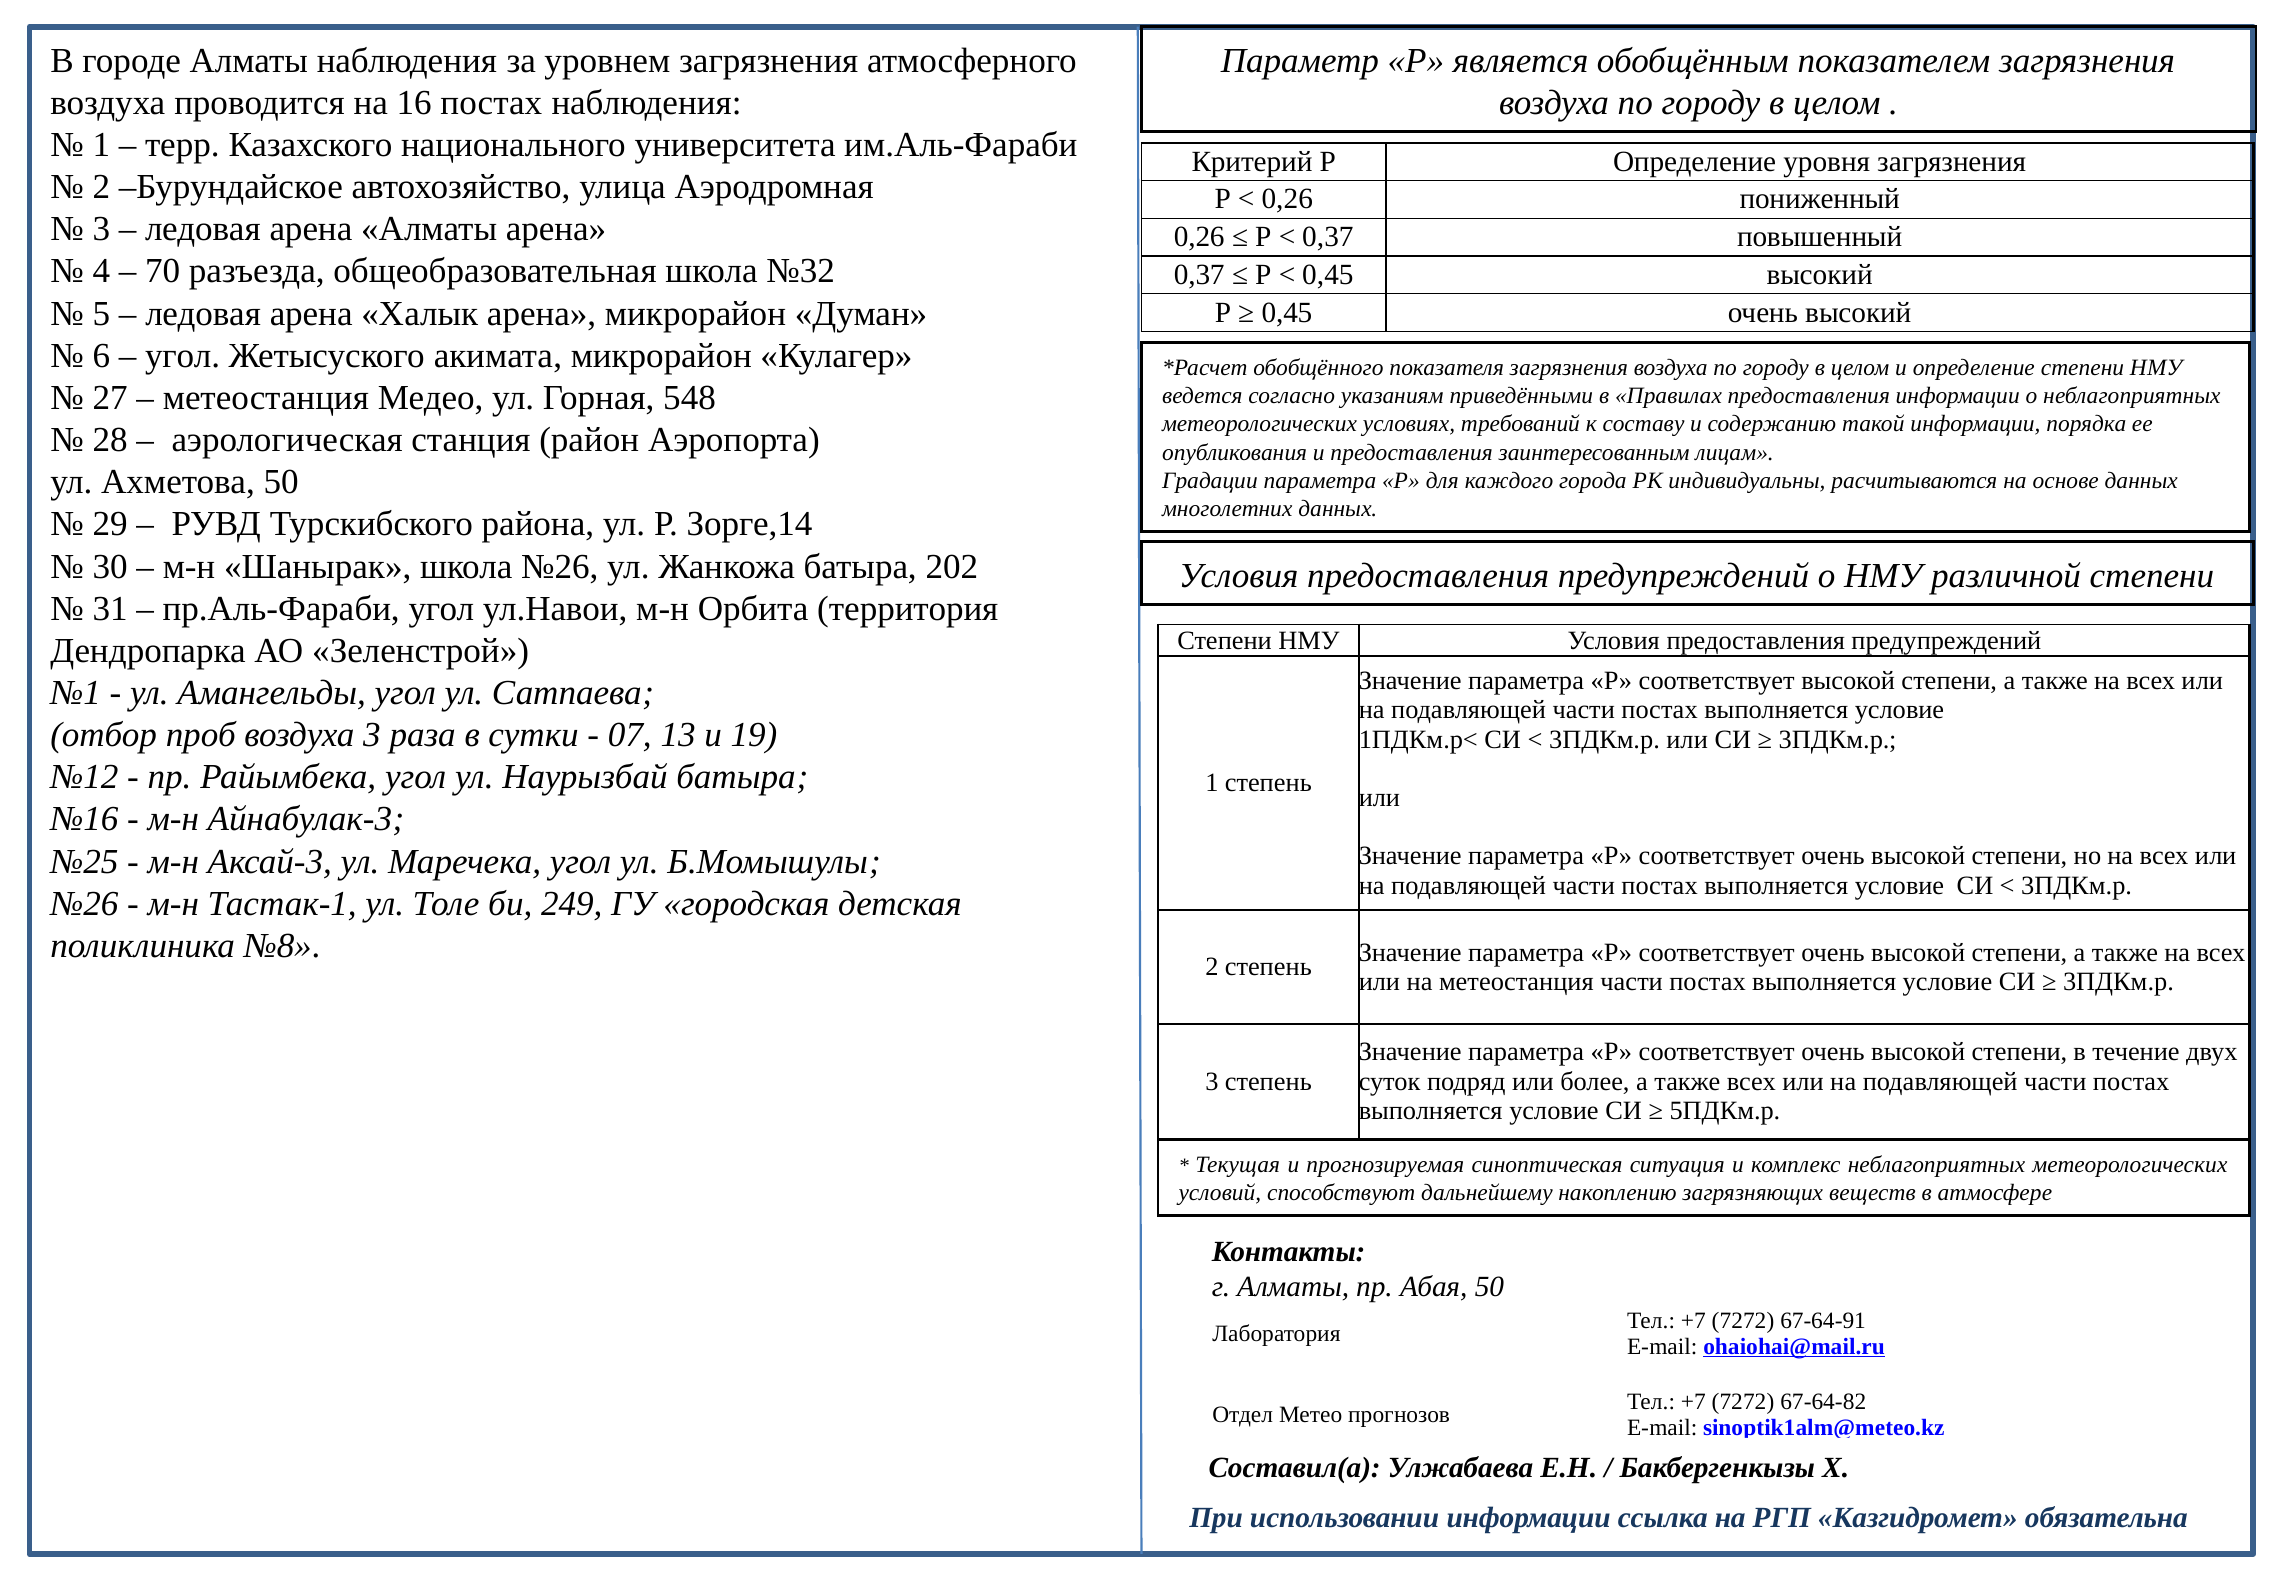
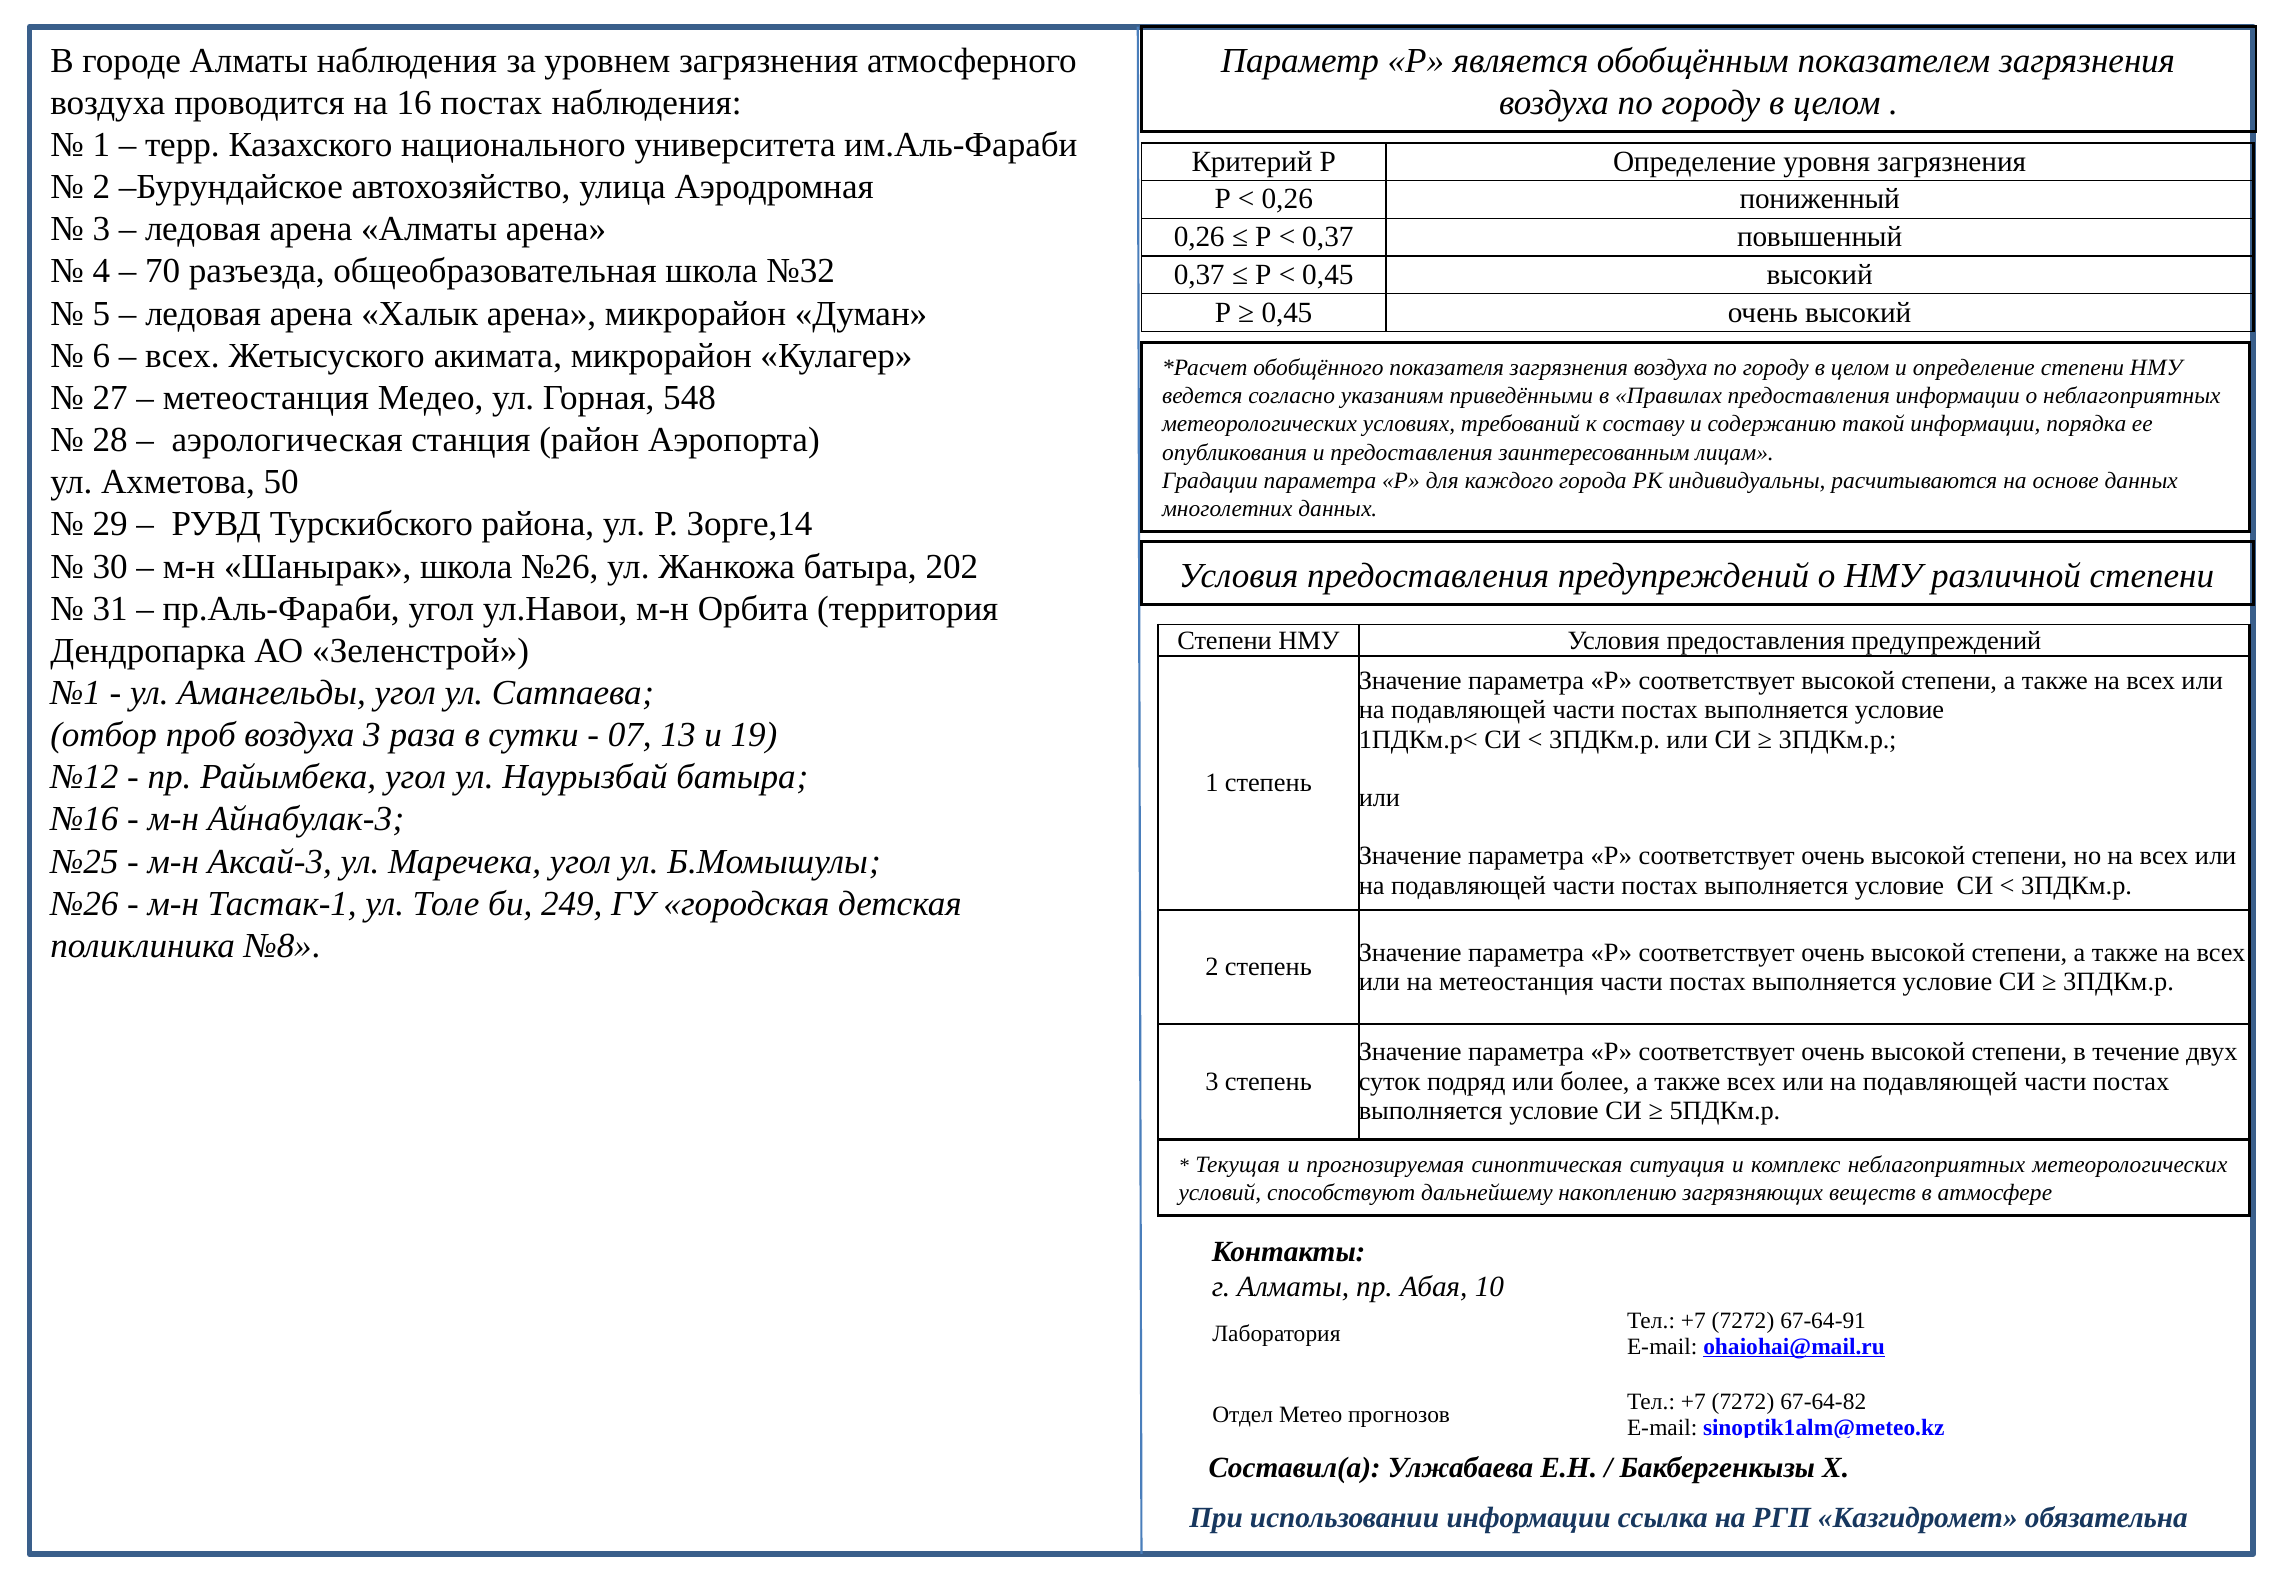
угол at (183, 356): угол -> всех
Абая 50: 50 -> 10
